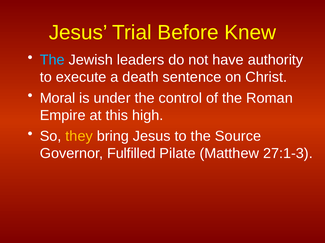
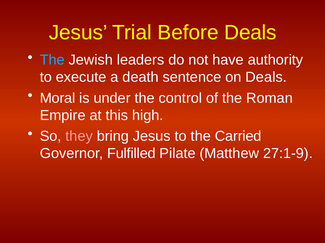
Before Knew: Knew -> Deals
on Christ: Christ -> Deals
they colour: yellow -> pink
Source: Source -> Carried
27:1-3: 27:1-3 -> 27:1-9
